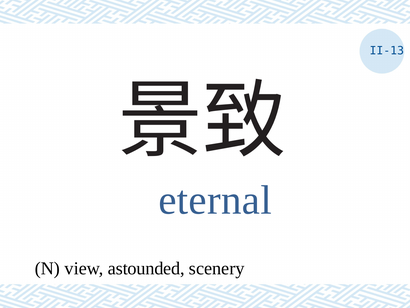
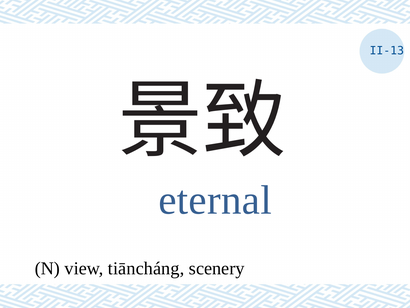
astounded: astounded -> tiāncháng
